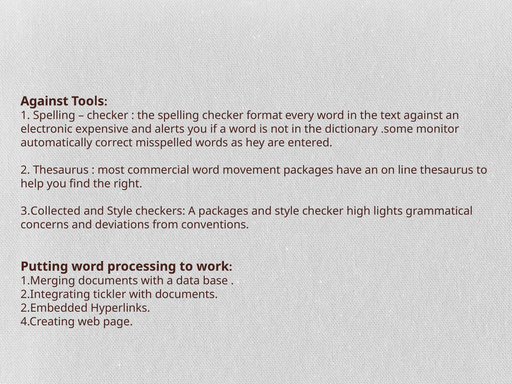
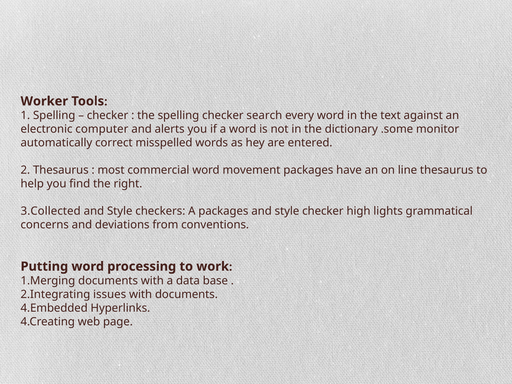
Against at (44, 101): Against -> Worker
format: format -> search
expensive: expensive -> computer
tickler: tickler -> issues
2.Embedded: 2.Embedded -> 4.Embedded
